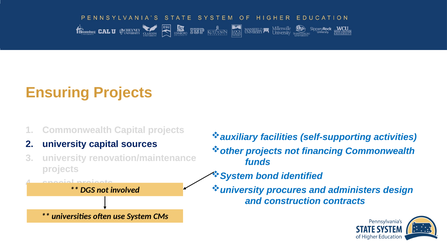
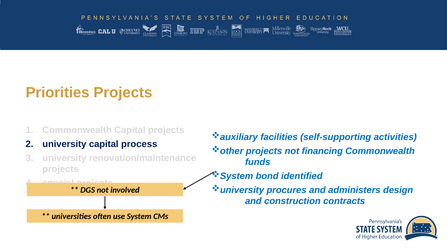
Ensuring: Ensuring -> Priorities
sources: sources -> process
